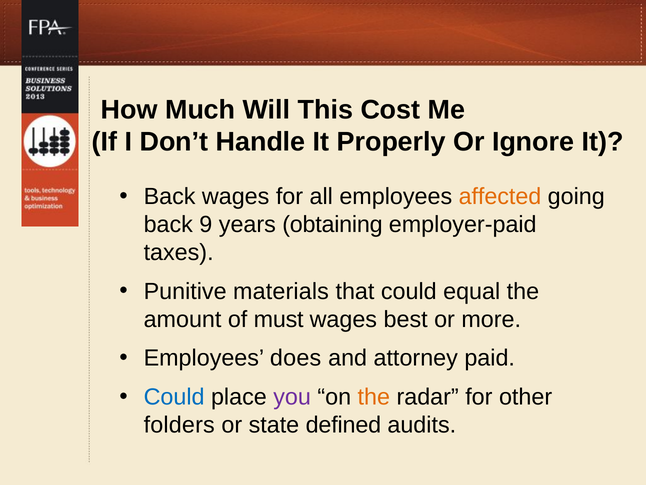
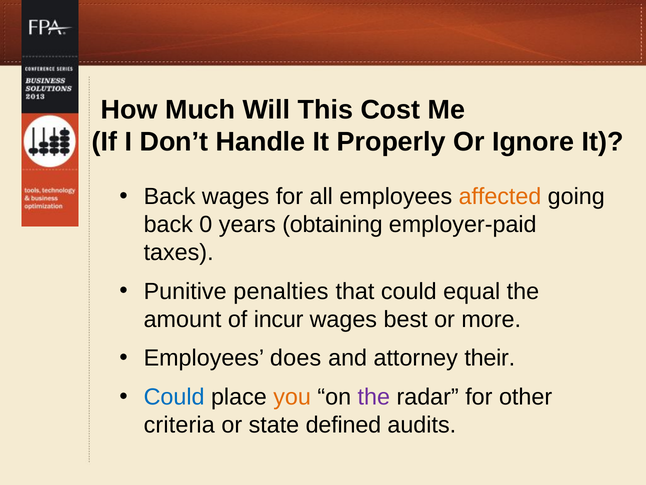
9: 9 -> 0
materials: materials -> penalties
must: must -> incur
paid: paid -> their
you colour: purple -> orange
the at (374, 397) colour: orange -> purple
folders: folders -> criteria
